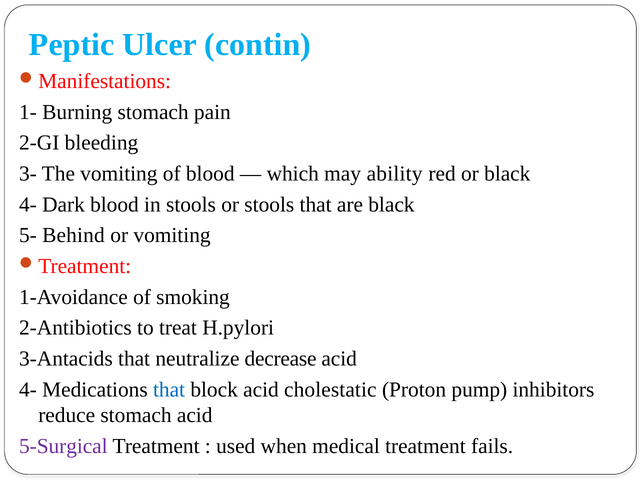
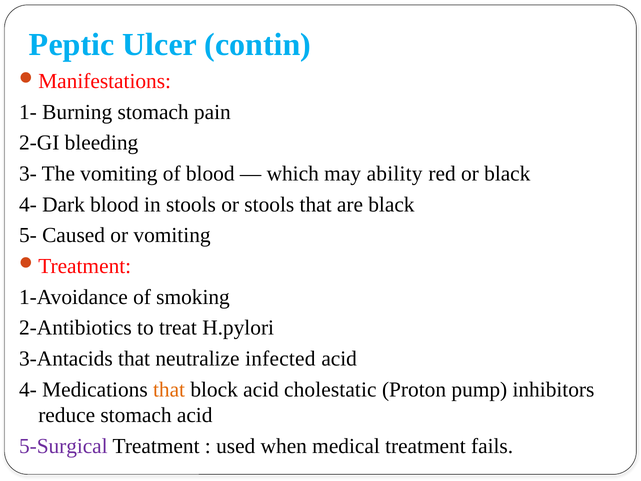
Behind: Behind -> Caused
decrease: decrease -> infected
that at (169, 389) colour: blue -> orange
